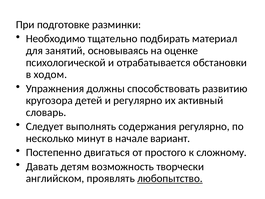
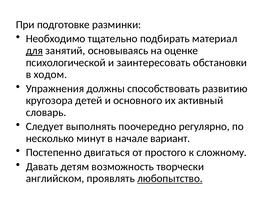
для underline: none -> present
отрабатывается: отрабатывается -> заинтересовать
и регулярно: регулярно -> основного
содержания: содержания -> поочередно
